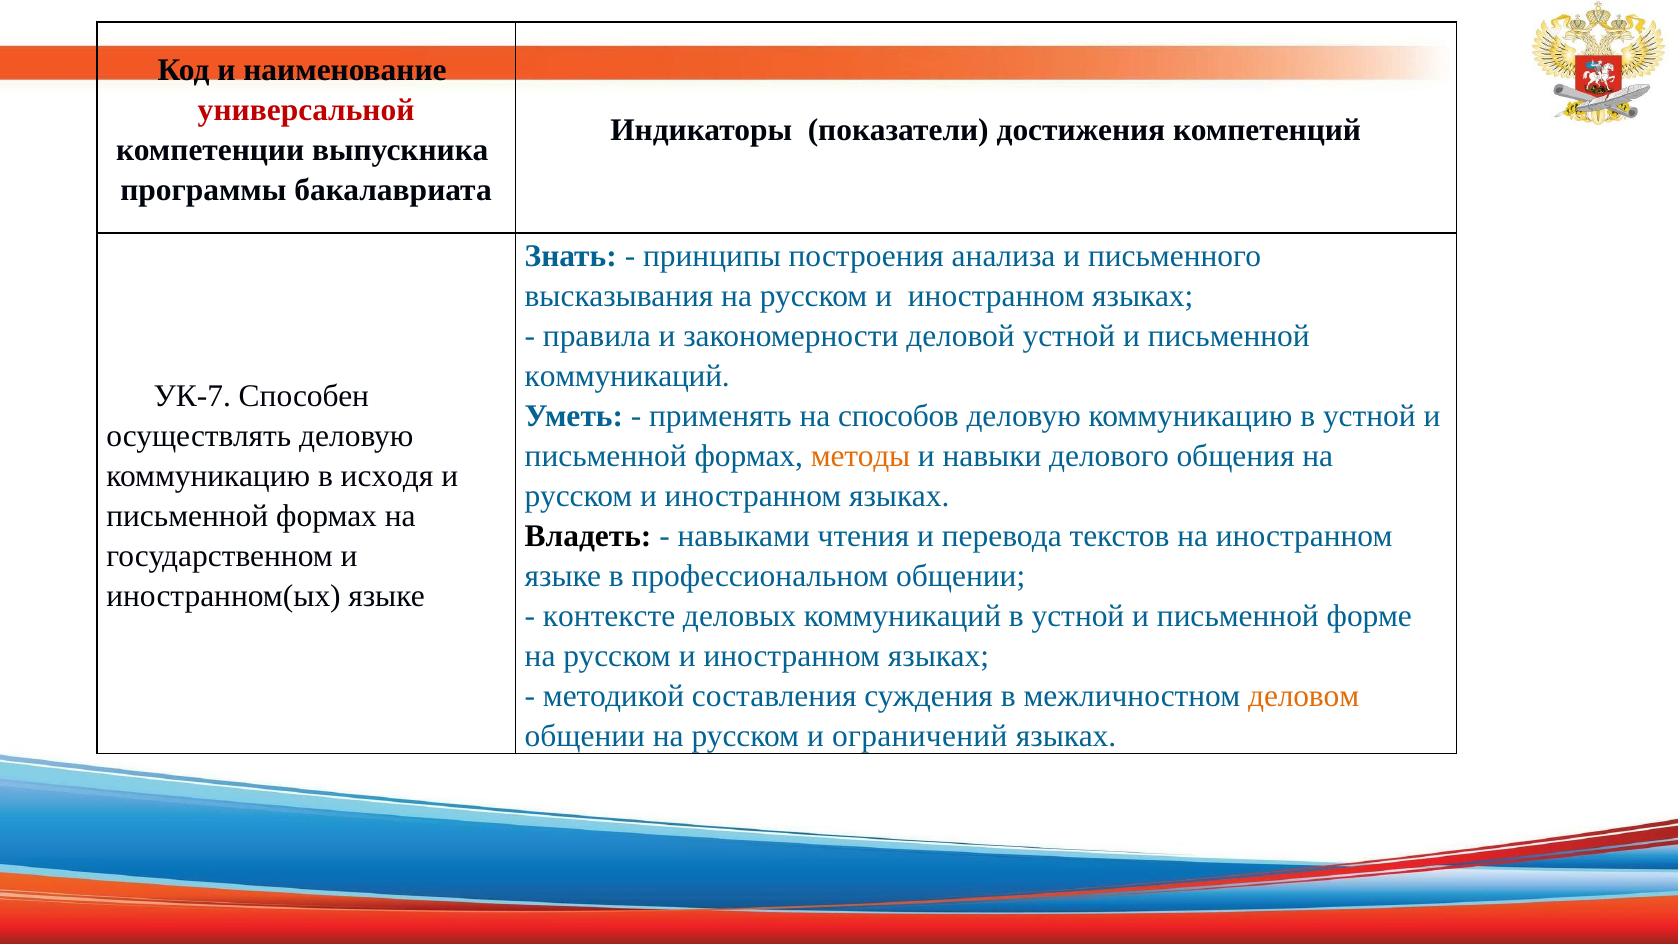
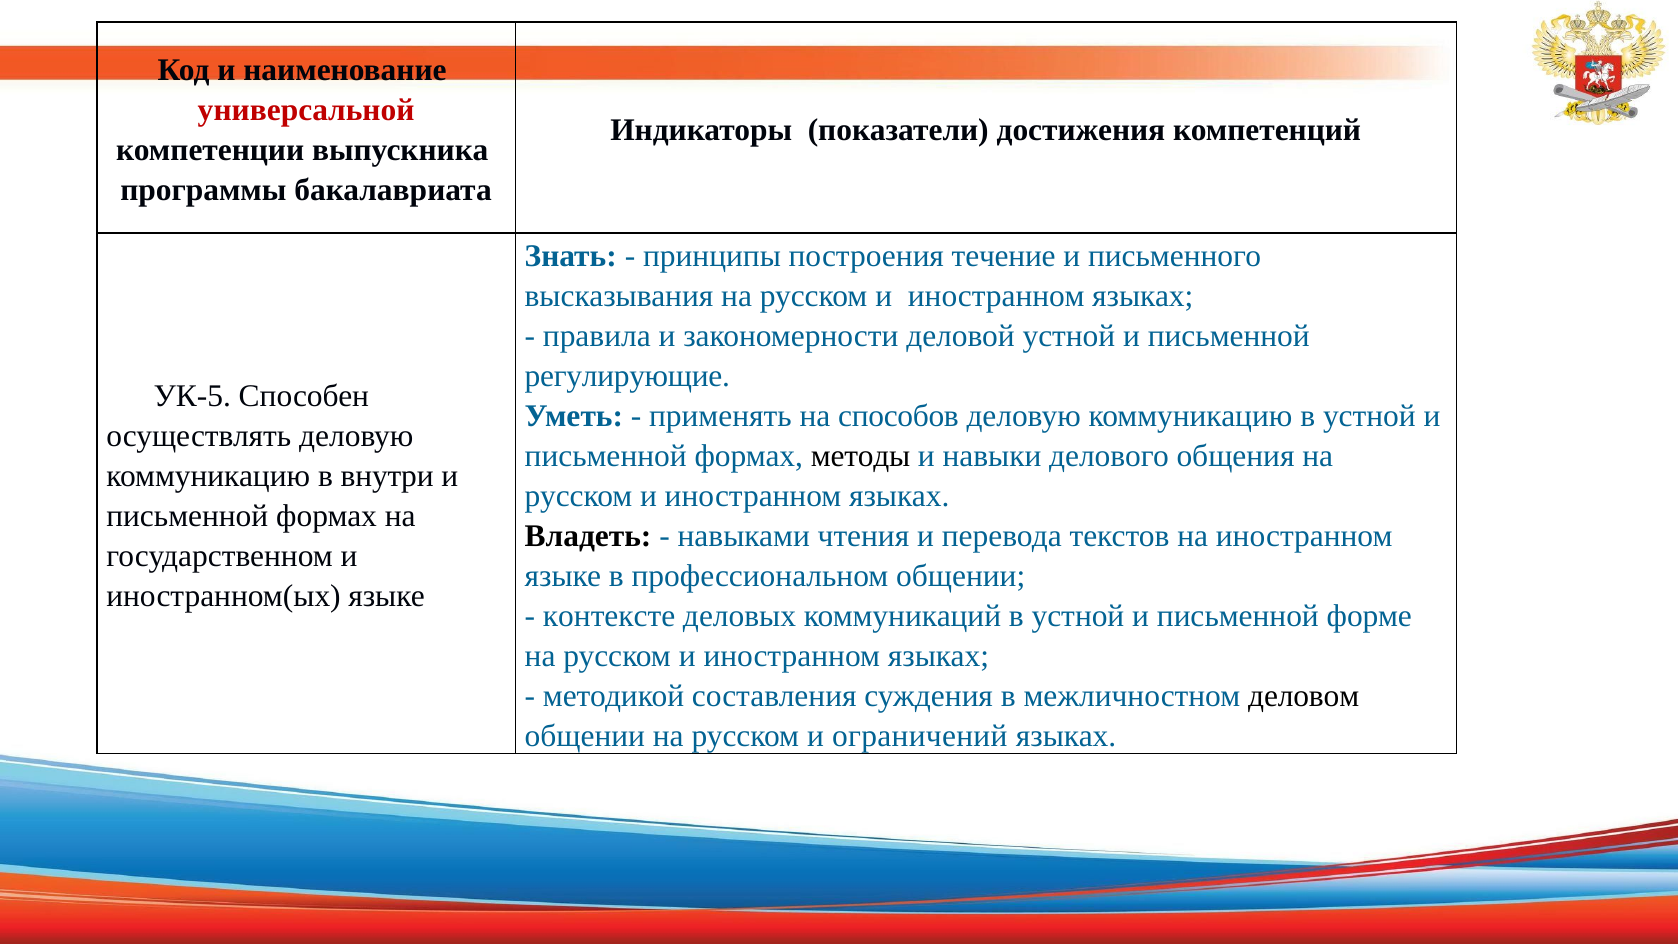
анализа: анализа -> течение
коммуникаций at (627, 376): коммуникаций -> регулирующие
УК-7: УК-7 -> УК-5
методы colour: orange -> black
исходя: исходя -> внутри
деловом colour: orange -> black
